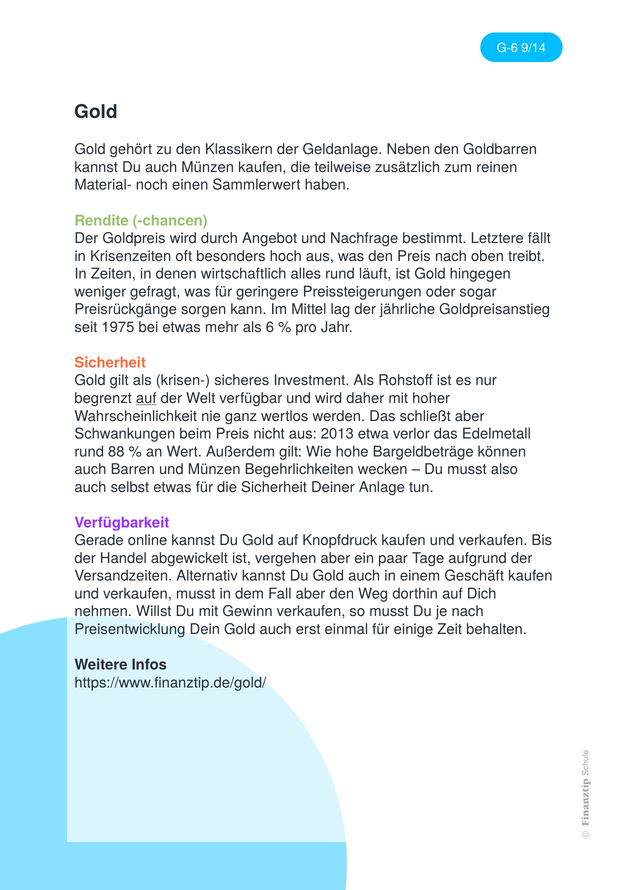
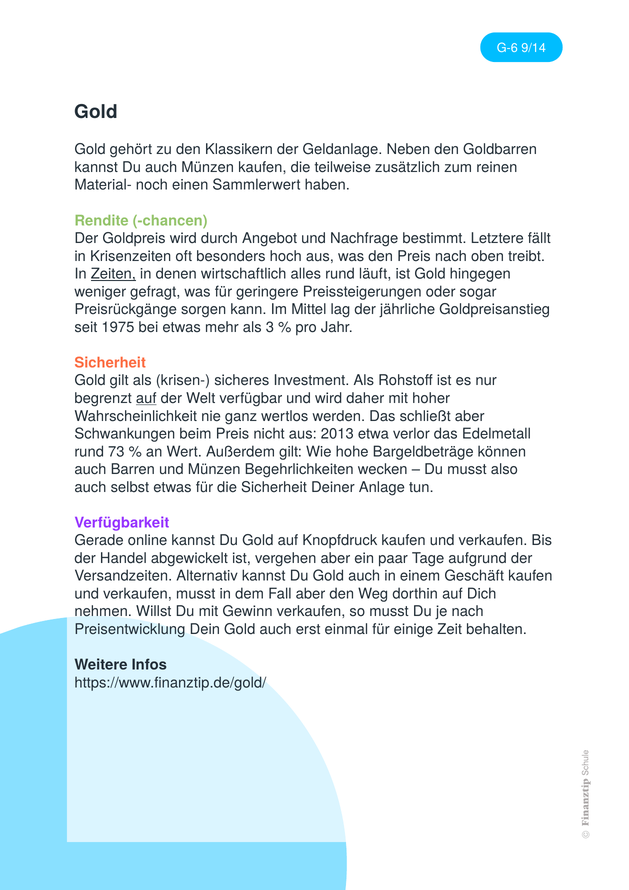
Zeiten underline: none -> present
6: 6 -> 3
88: 88 -> 73
